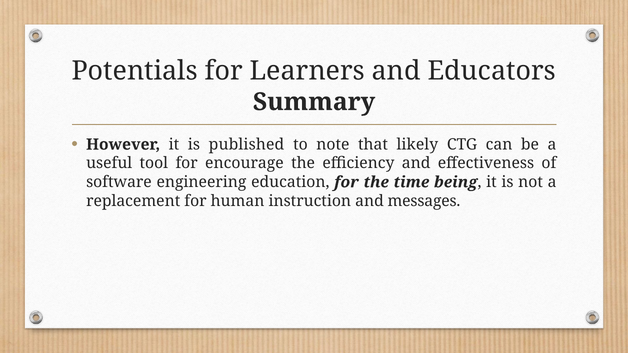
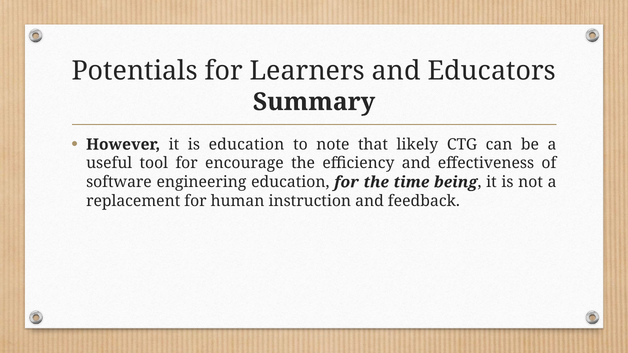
is published: published -> education
messages: messages -> feedback
